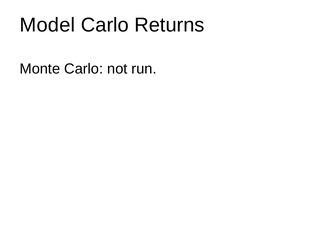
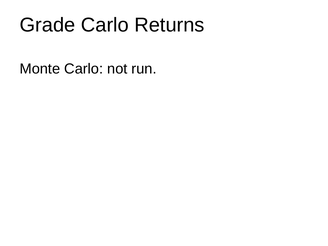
Model: Model -> Grade
